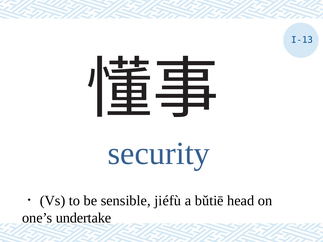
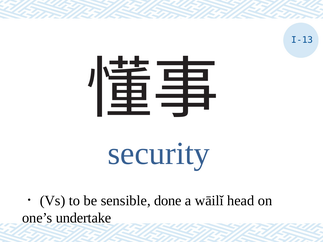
jiéfù: jiéfù -> done
bǔtiē: bǔtiē -> wāilǐ
